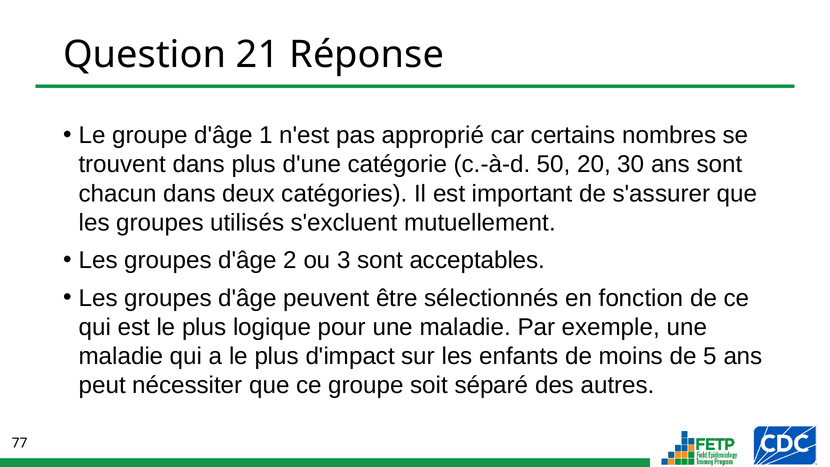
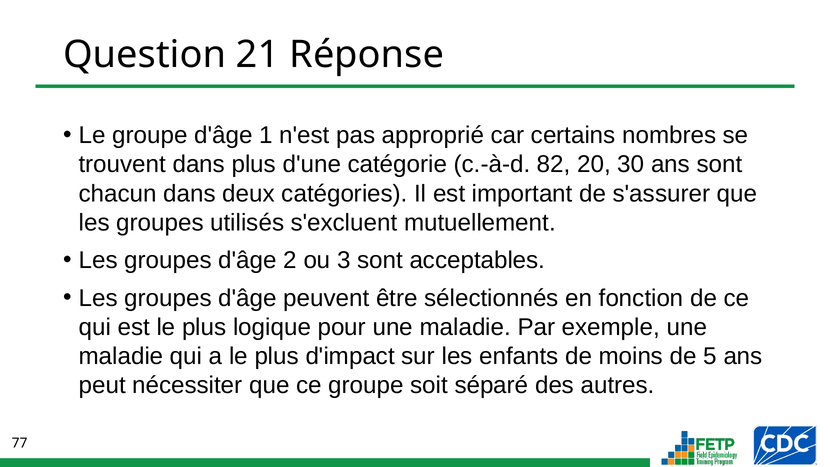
50: 50 -> 82
